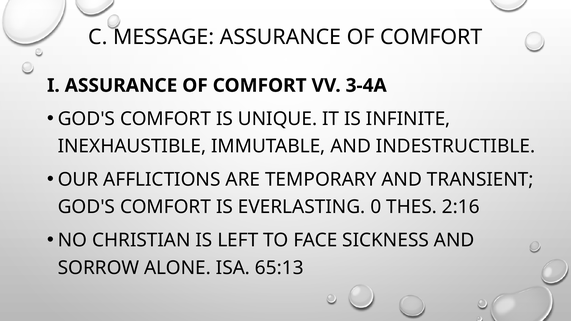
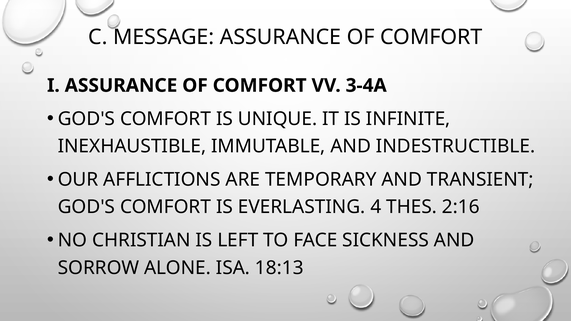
0: 0 -> 4
65:13: 65:13 -> 18:13
